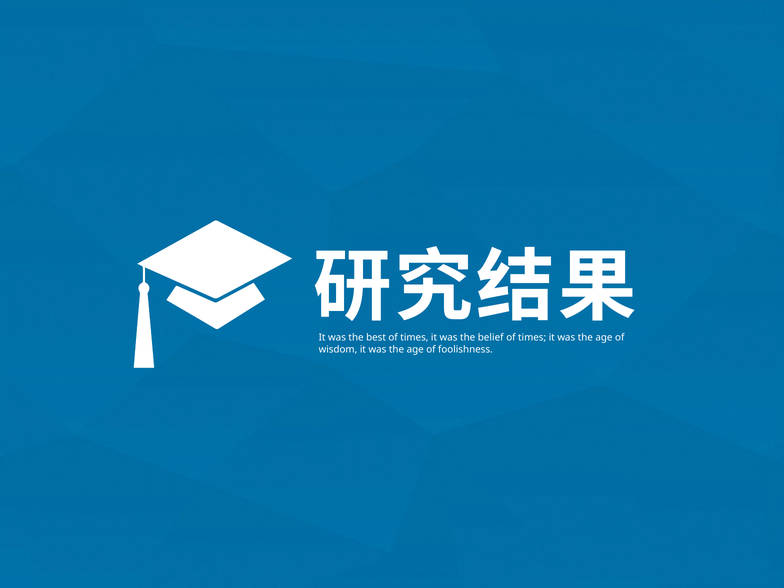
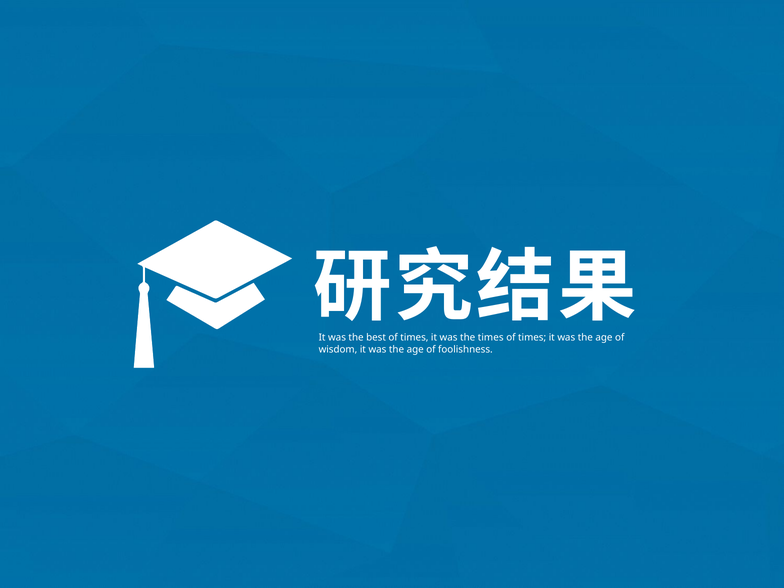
the belief: belief -> times
